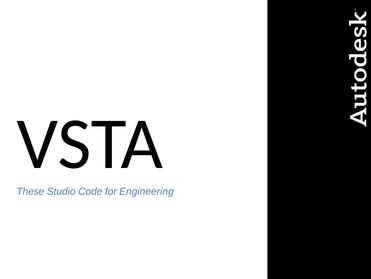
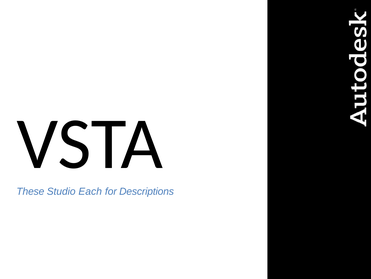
Code: Code -> Each
Engineering: Engineering -> Descriptions
